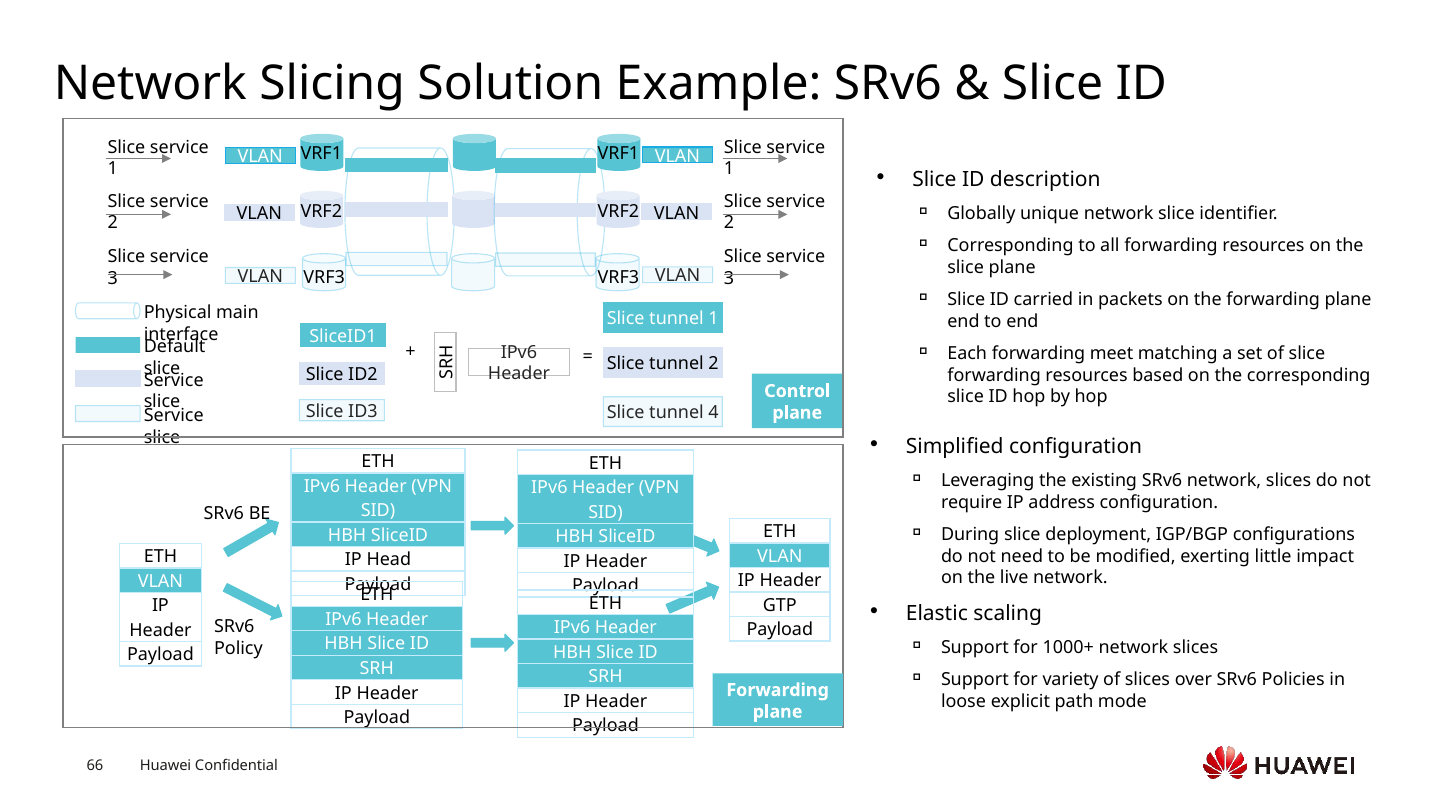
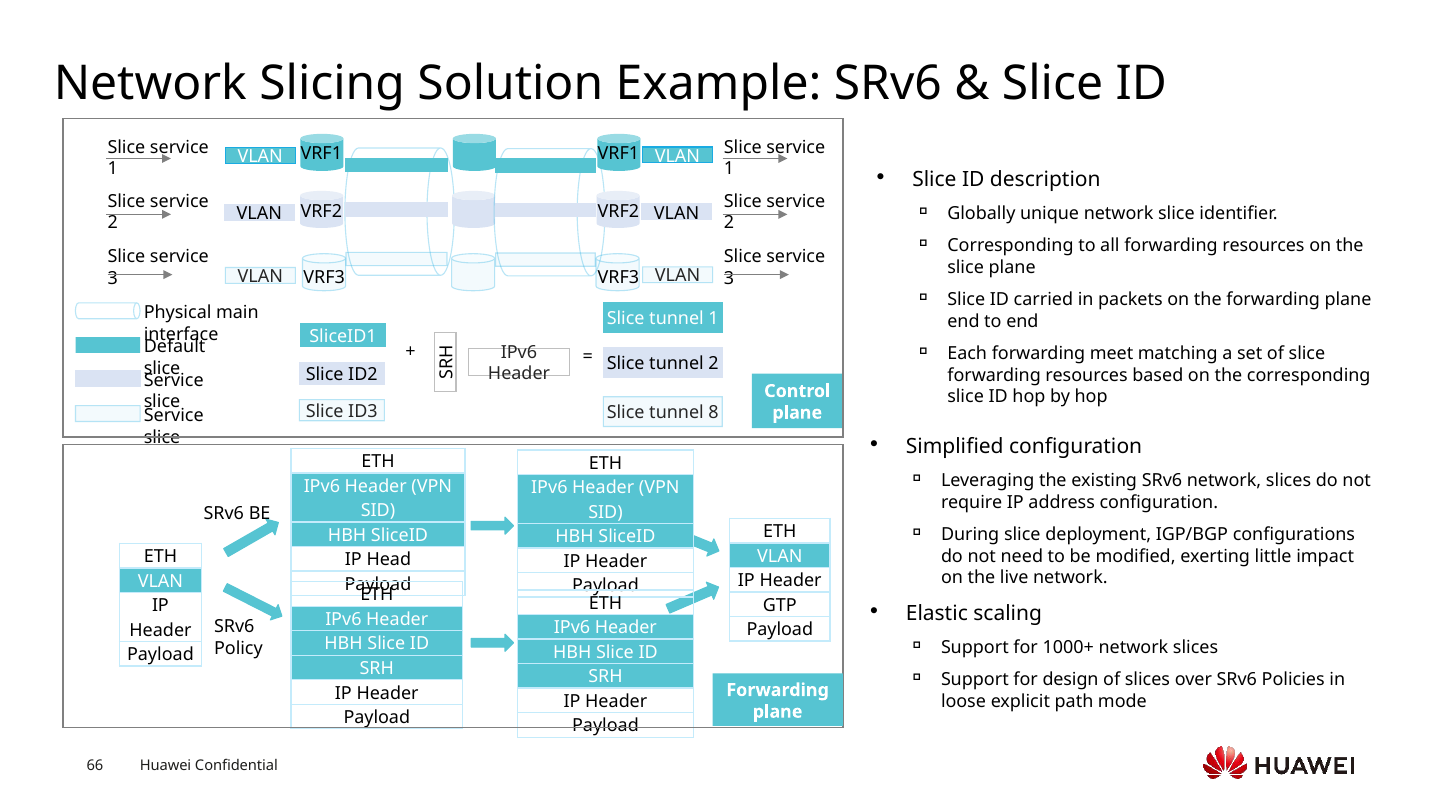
4: 4 -> 8
variety: variety -> design
